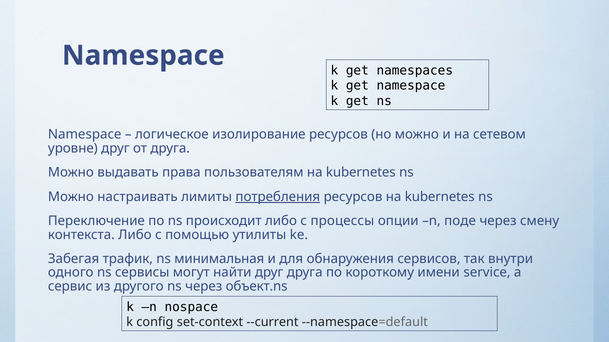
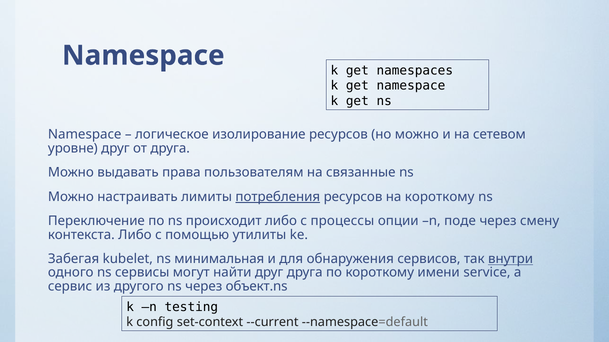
пользователям на kubernetes: kubernetes -> связанные
ресурсов на kubernetes: kubernetes -> короткому
трафик: трафик -> kubelet
внутри underline: none -> present
nospace: nospace -> testing
